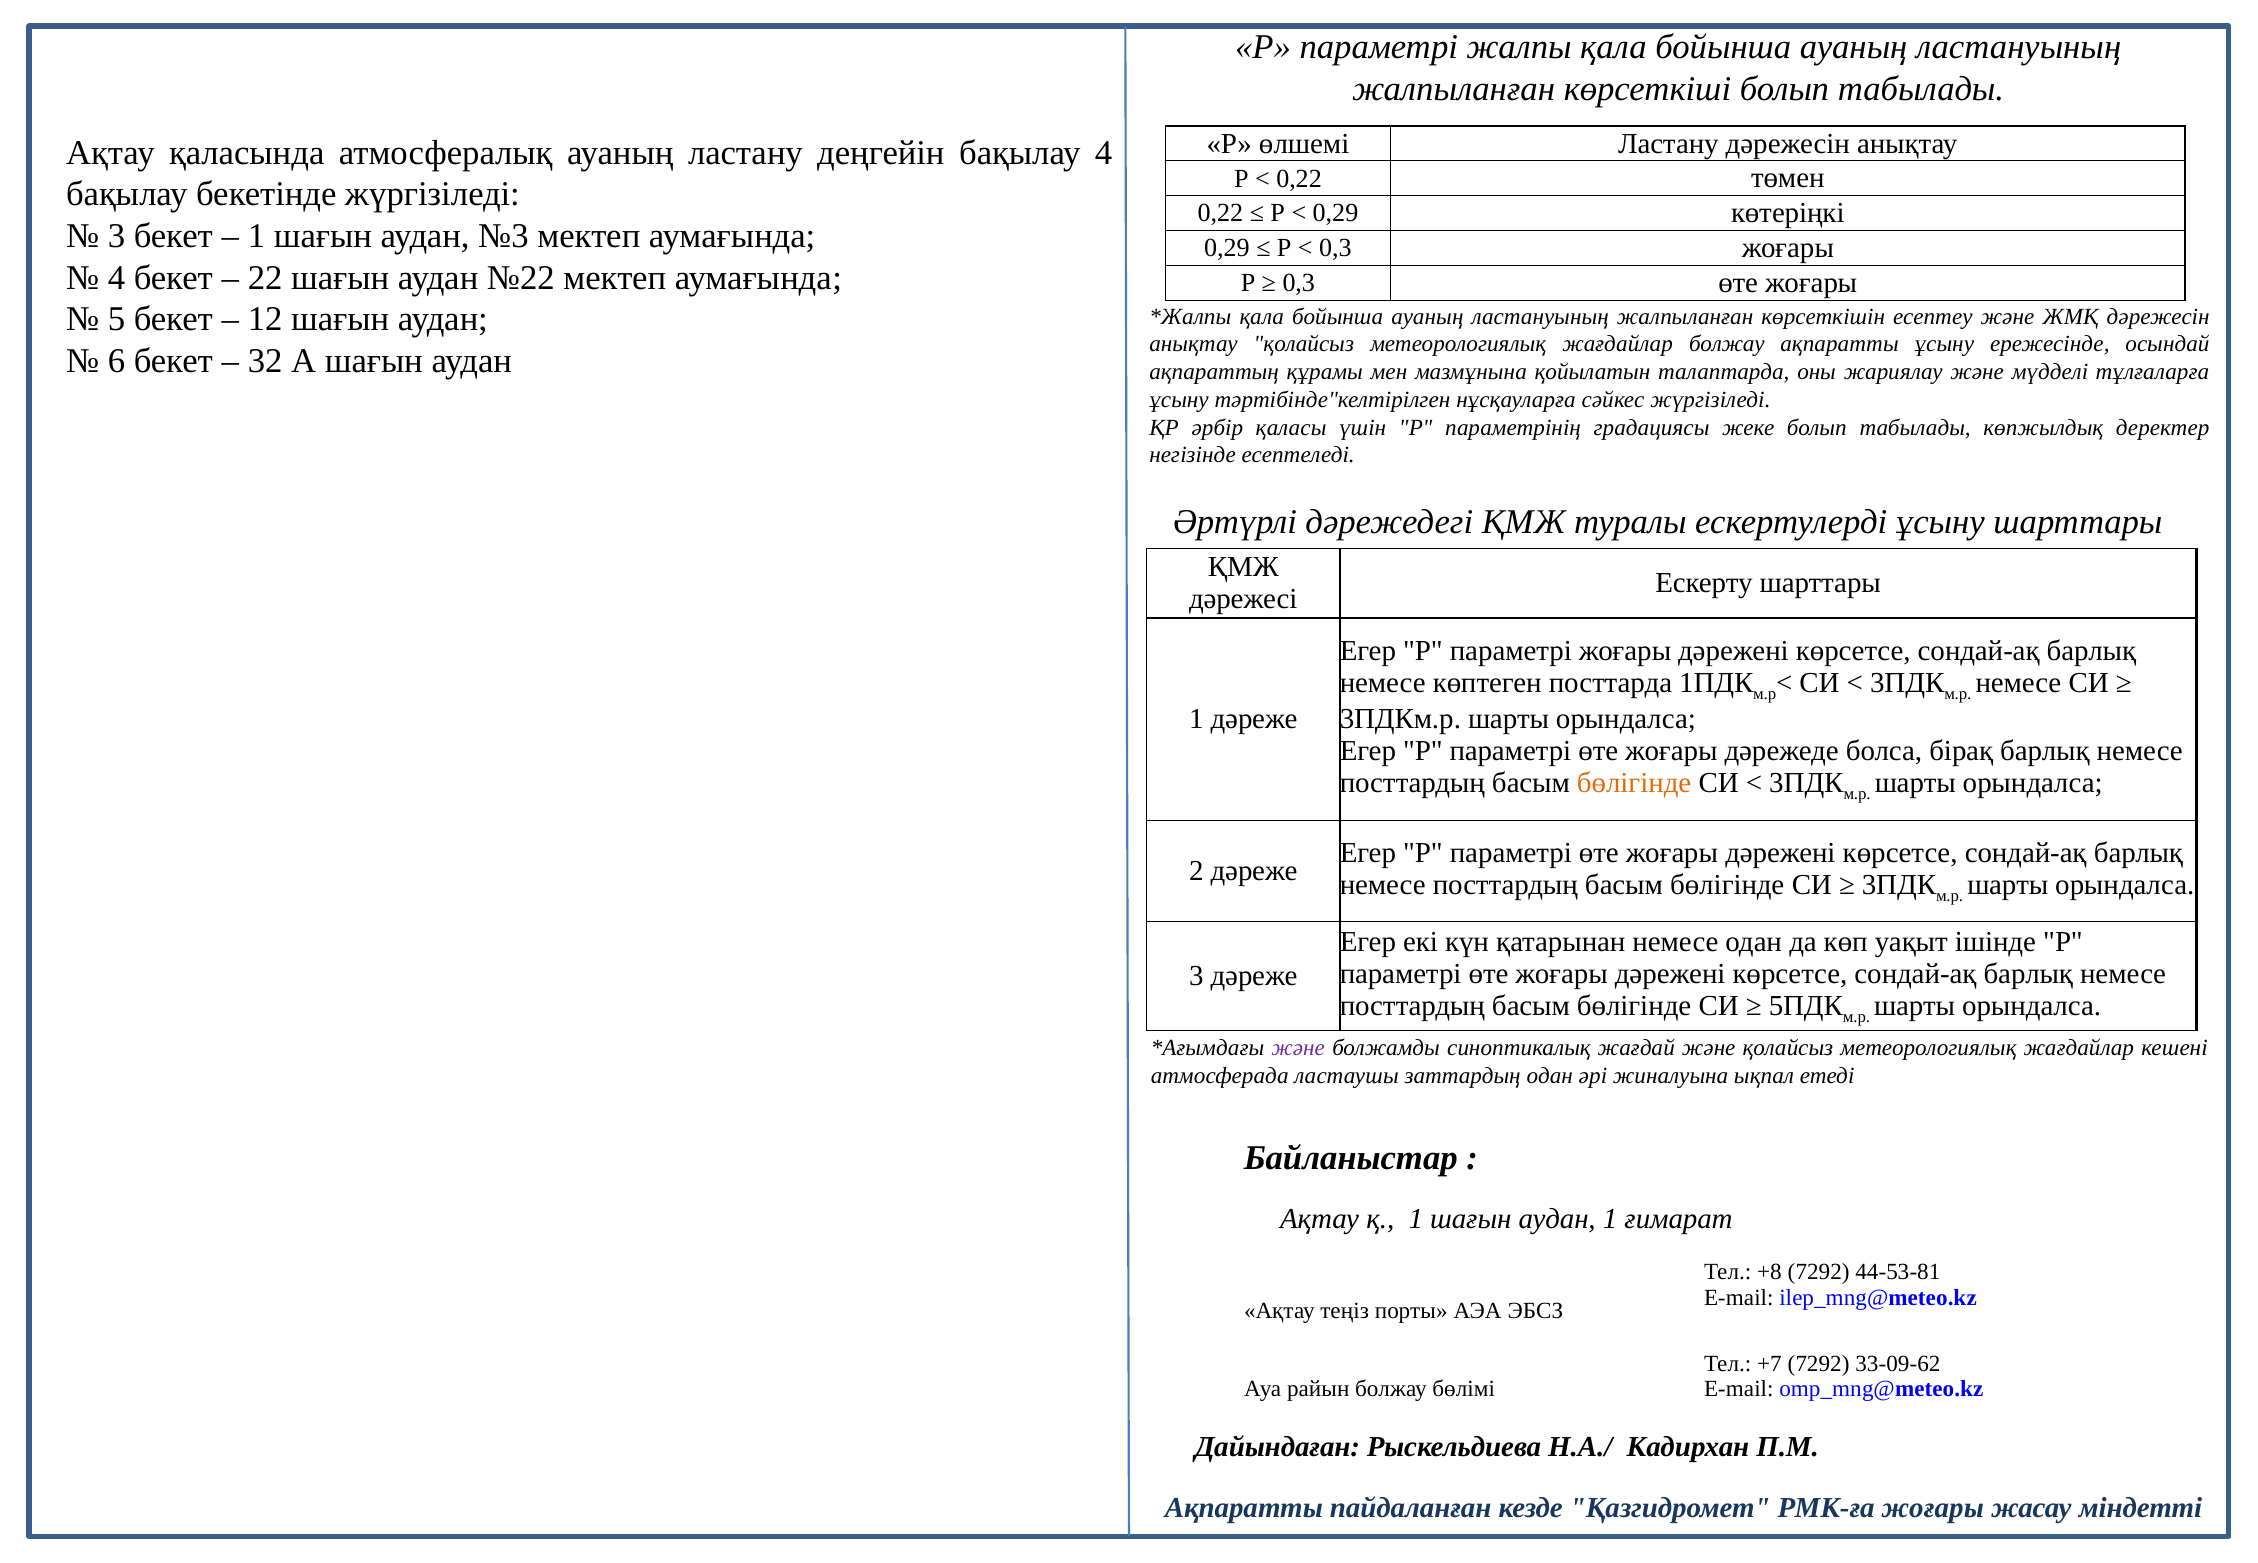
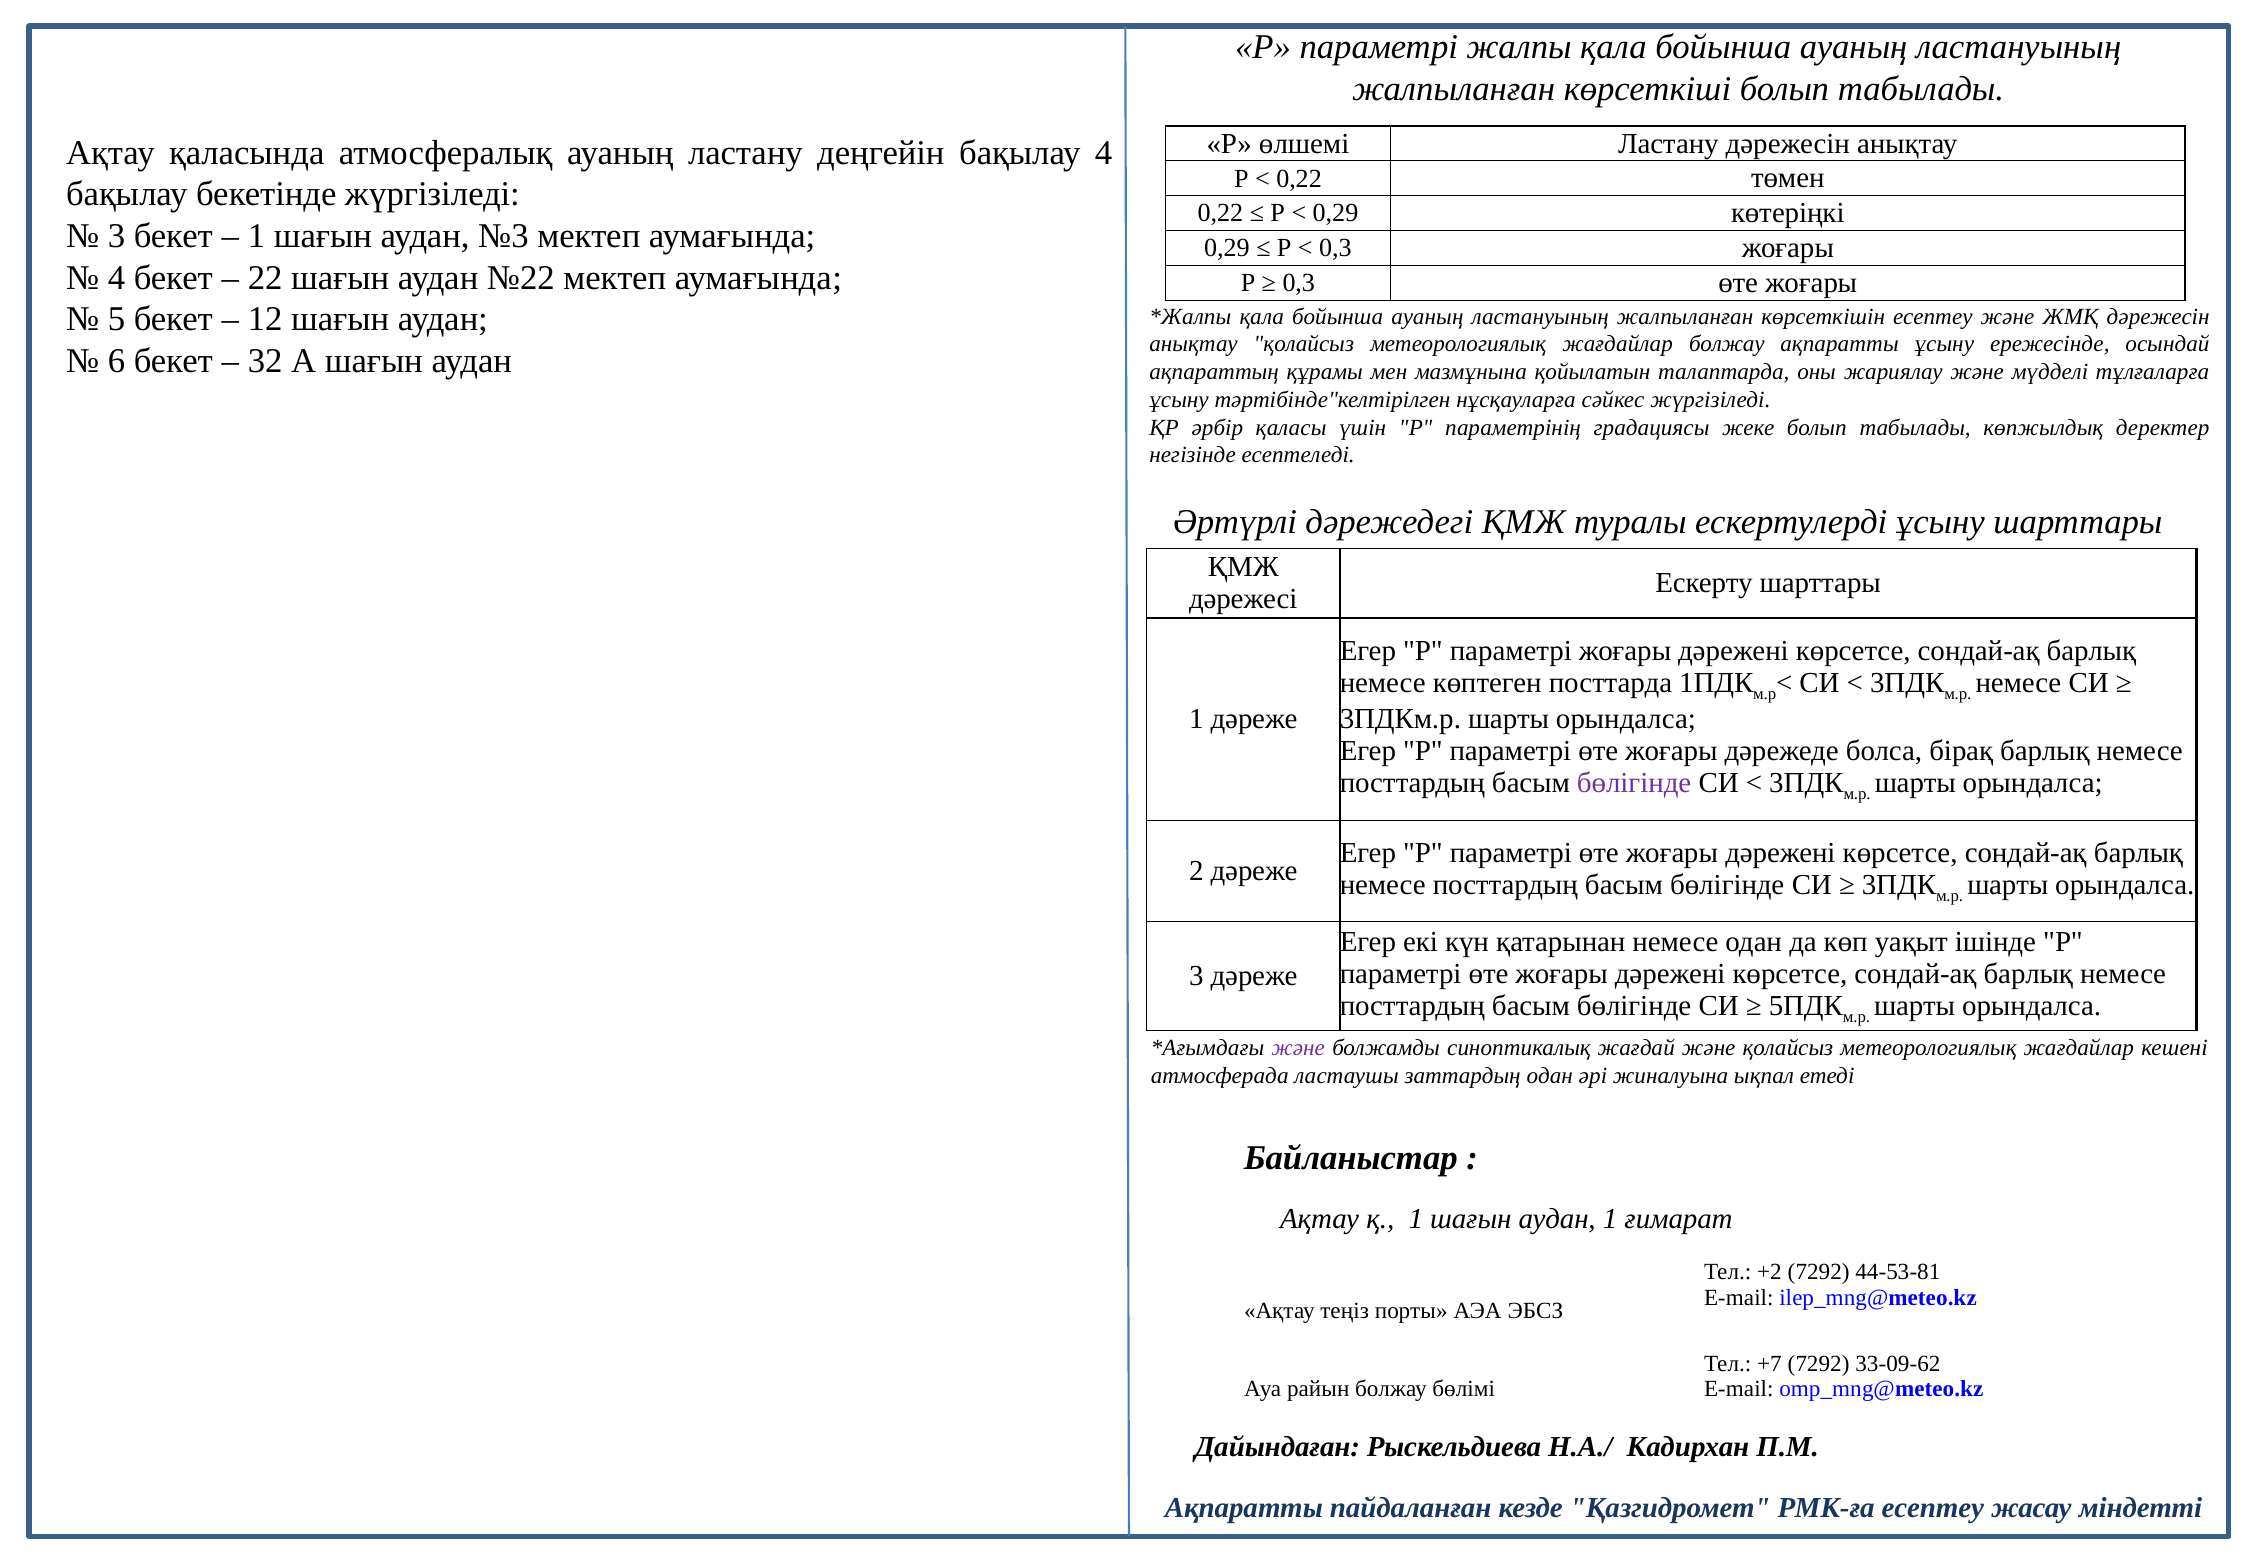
бөлігінде at (1634, 783) colour: orange -> purple
+8: +8 -> +2
РМК-ға жоғары: жоғары -> есептеу
